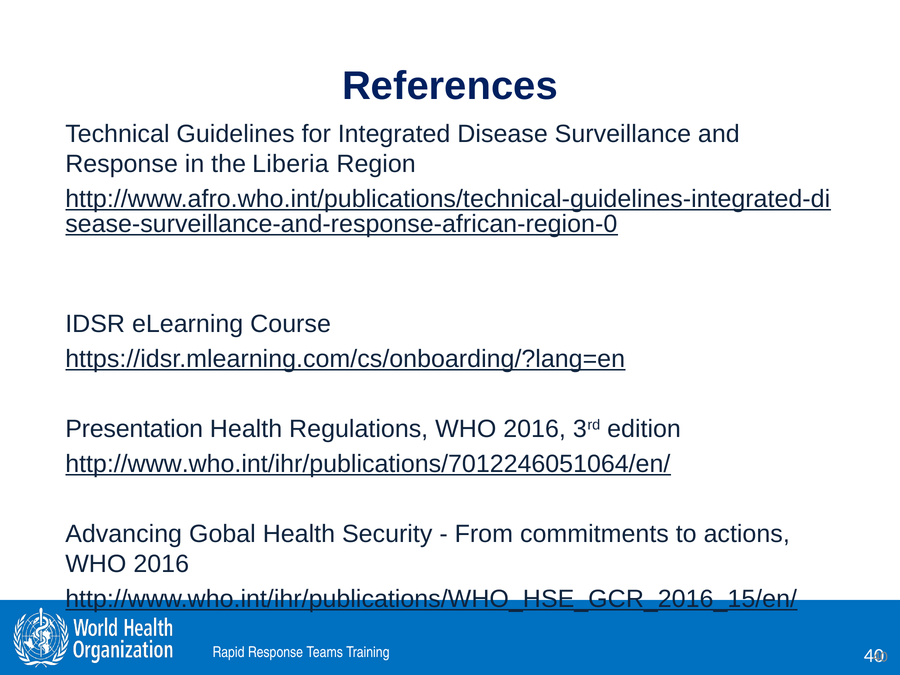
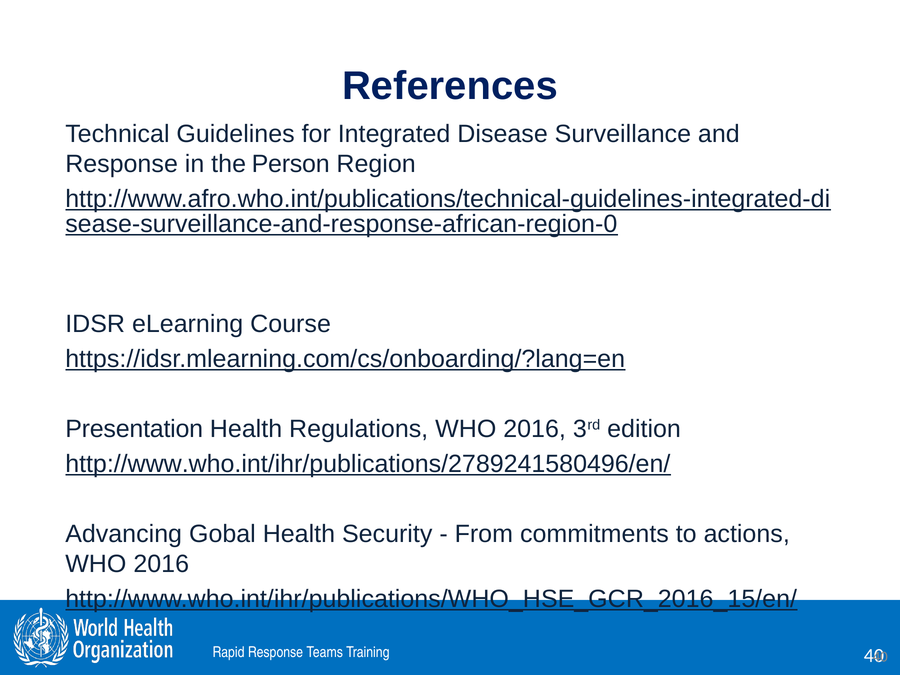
Liberia: Liberia -> Person
http://www.who.int/ihr/publications/7012246051064/en/: http://www.who.int/ihr/publications/7012246051064/en/ -> http://www.who.int/ihr/publications/2789241580496/en/
